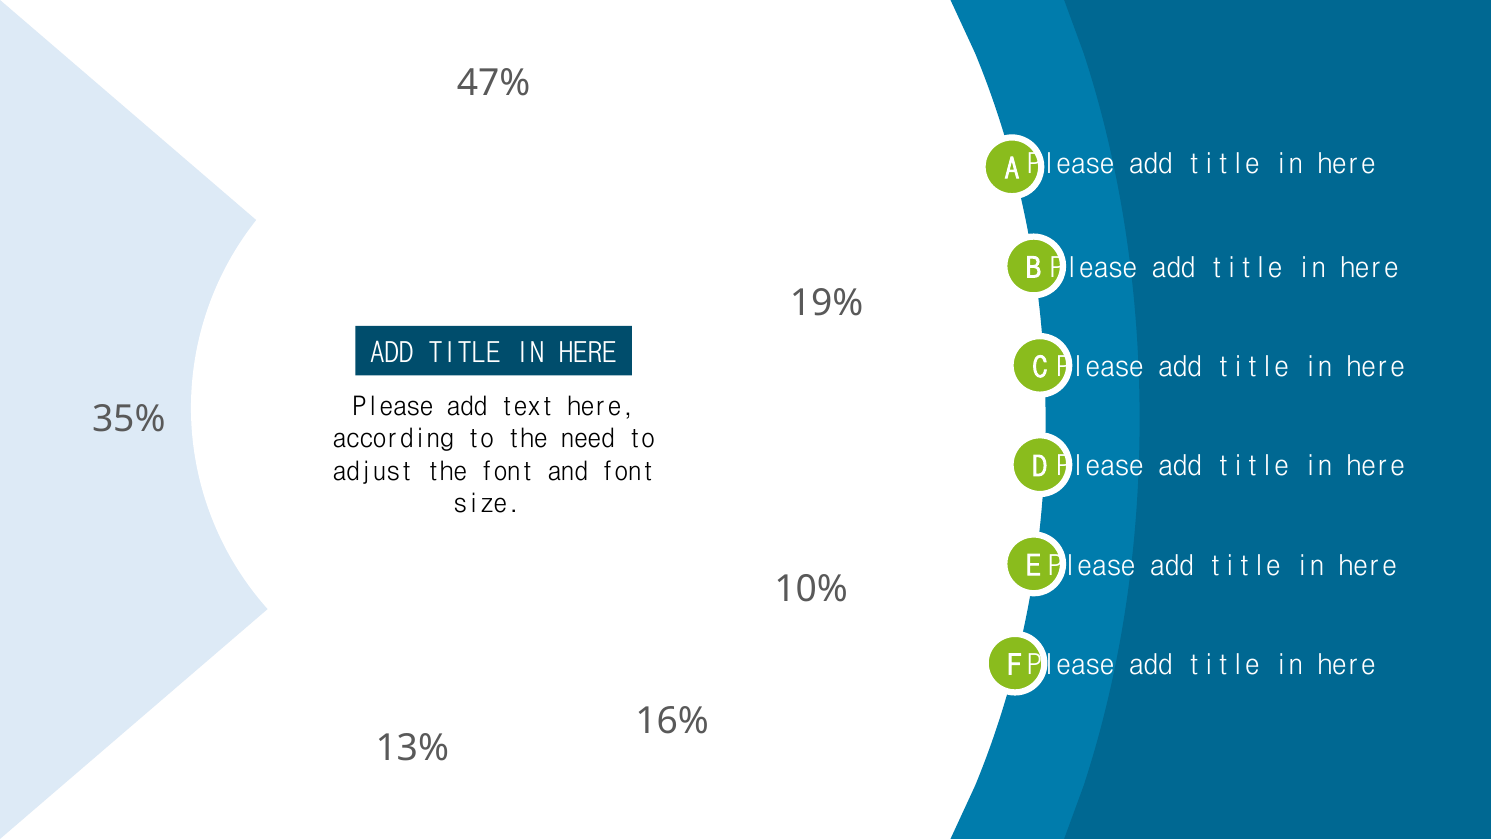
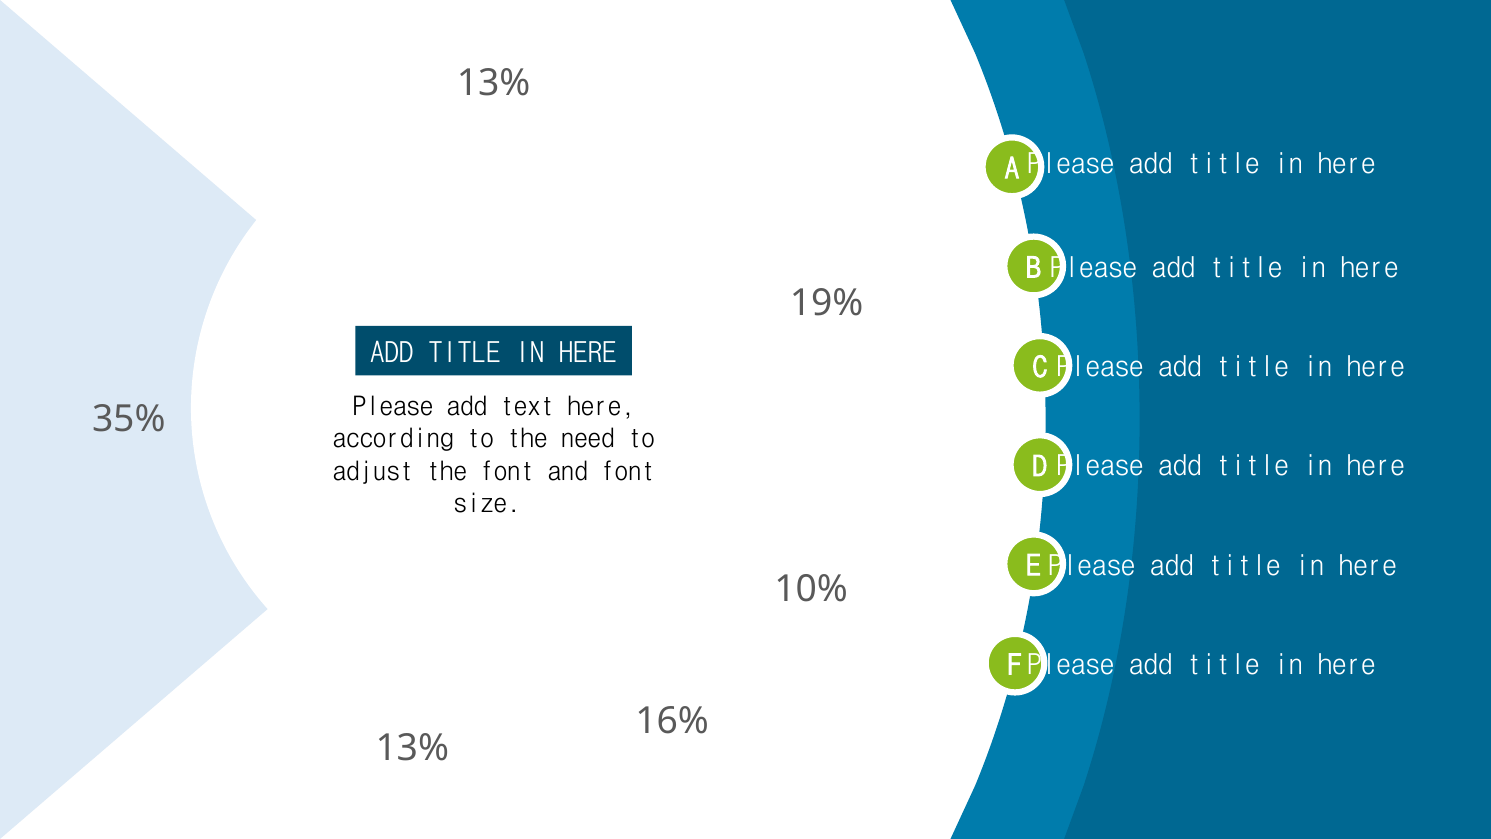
47% at (494, 83): 47% -> 13%
